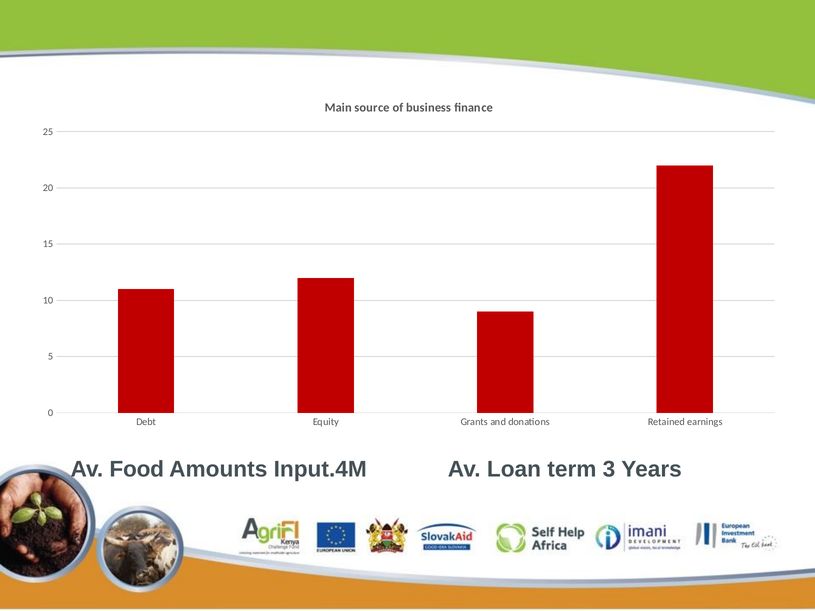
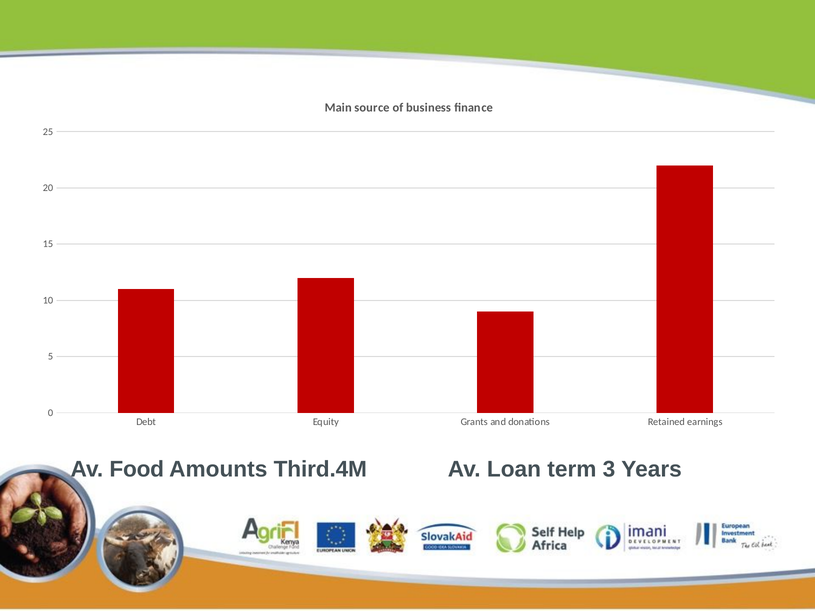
Input.4M: Input.4M -> Third.4M
